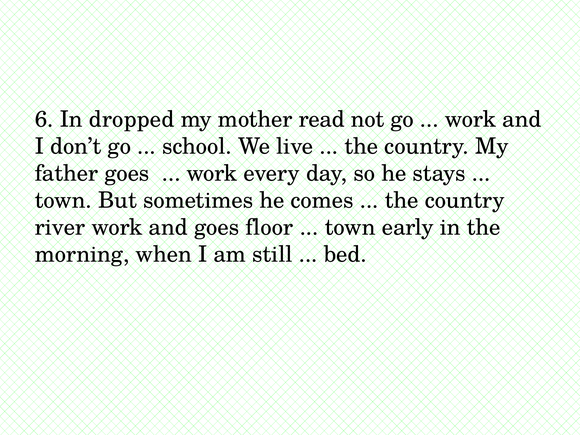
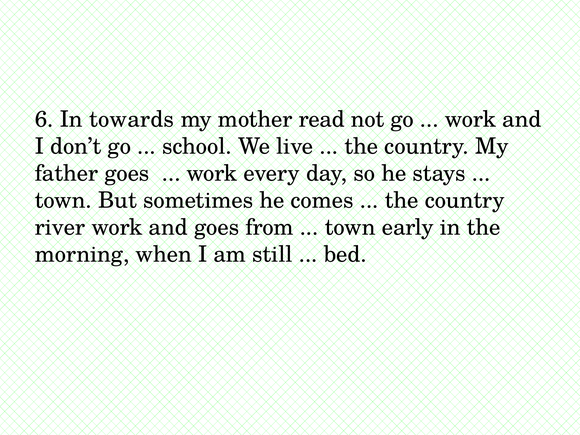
dropped: dropped -> towards
floor: floor -> from
